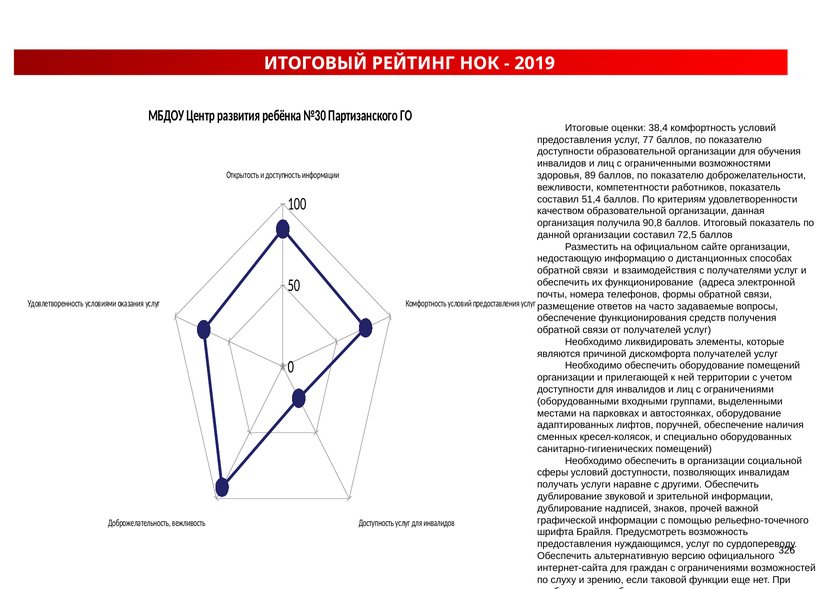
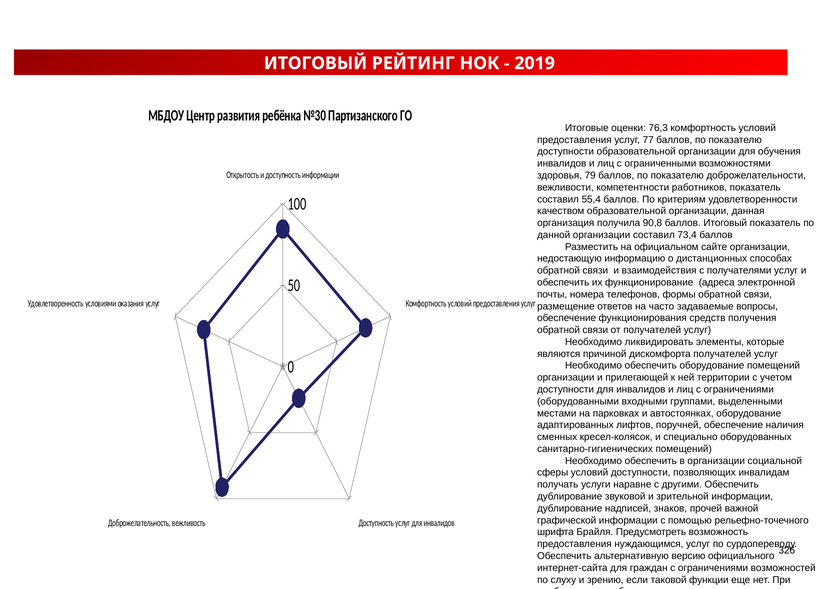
38,4: 38,4 -> 76,3
89: 89 -> 79
51,4: 51,4 -> 55,4
72,5: 72,5 -> 73,4
